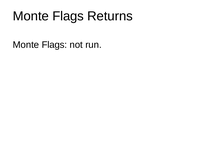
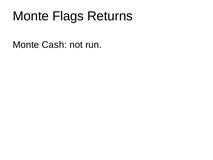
Flags at (54, 45): Flags -> Cash
